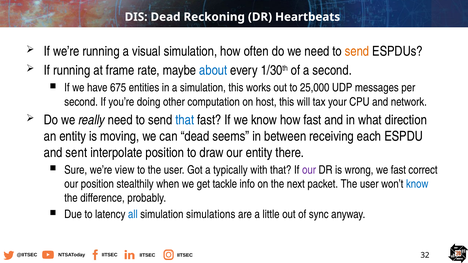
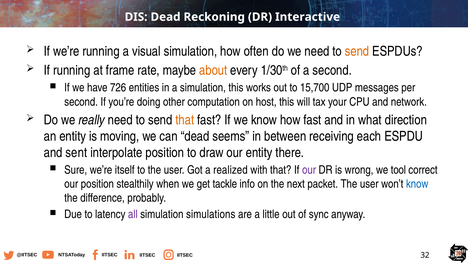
Heartbeats: Heartbeats -> Interactive
about colour: blue -> orange
675: 675 -> 726
25,000: 25,000 -> 15,700
that at (185, 120) colour: blue -> orange
view: view -> itself
typically: typically -> realized
we fast: fast -> tool
all colour: blue -> purple
